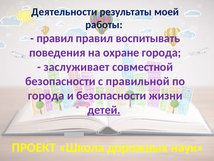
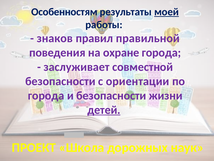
Деятельности: Деятельности -> Особенностям
моей underline: none -> present
правил at (55, 38): правил -> знаков
воспитывать: воспитывать -> правильной
правильной: правильной -> ориентации
